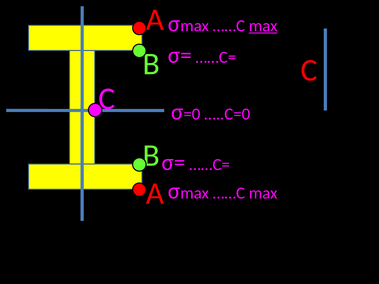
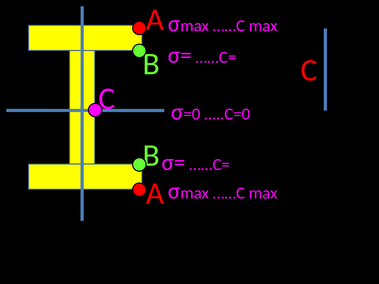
max at (263, 26) underline: present -> none
